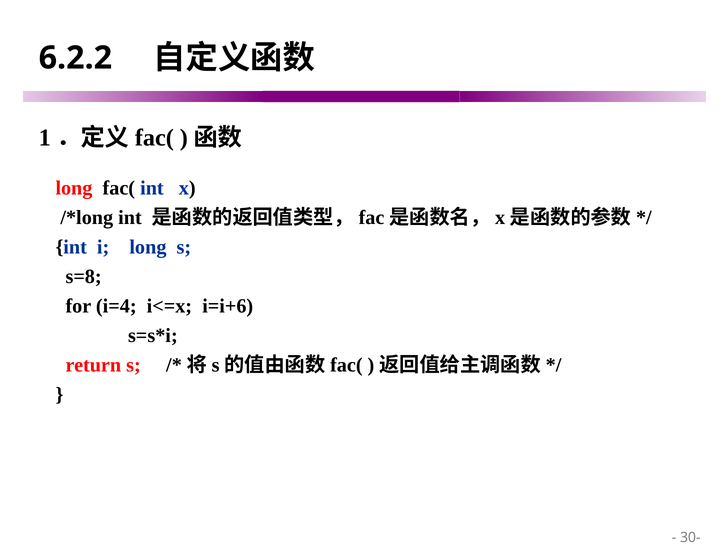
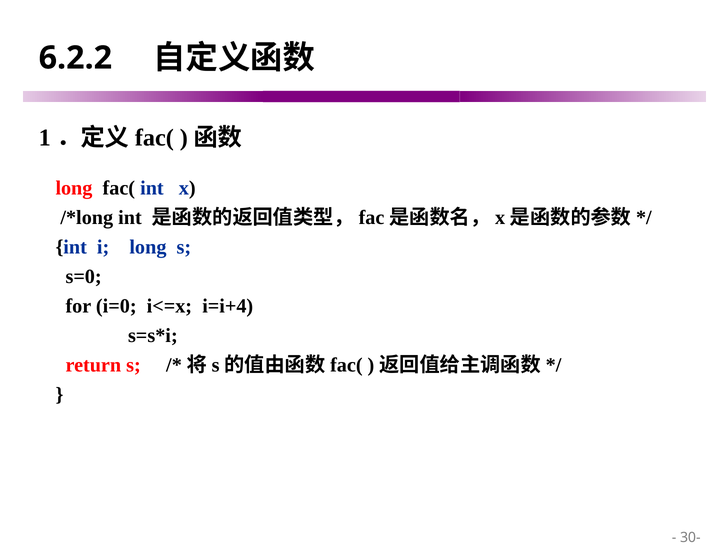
s=8: s=8 -> s=0
i=4: i=4 -> i=0
i=i+6: i=i+6 -> i=i+4
